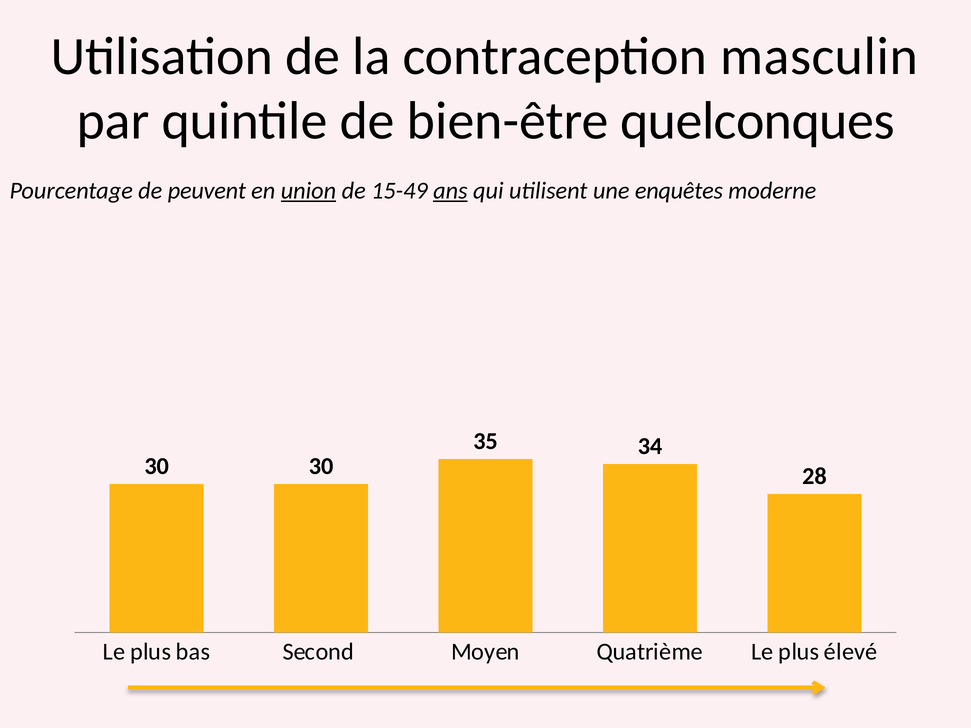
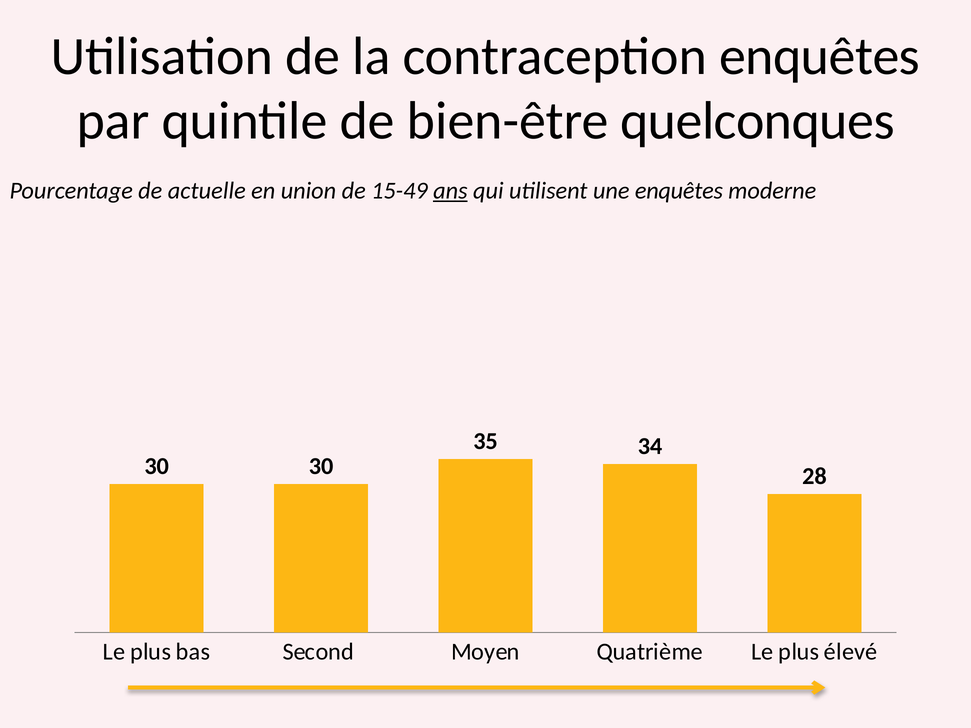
contraception masculin: masculin -> enquêtes
peuvent: peuvent -> actuelle
union underline: present -> none
